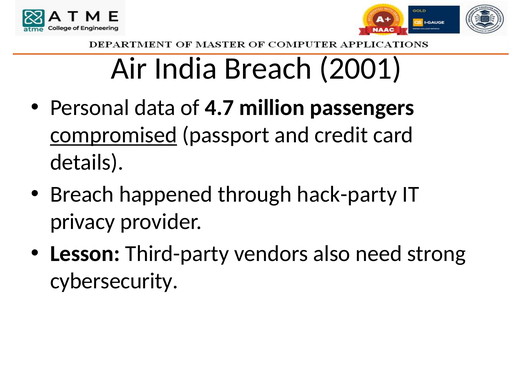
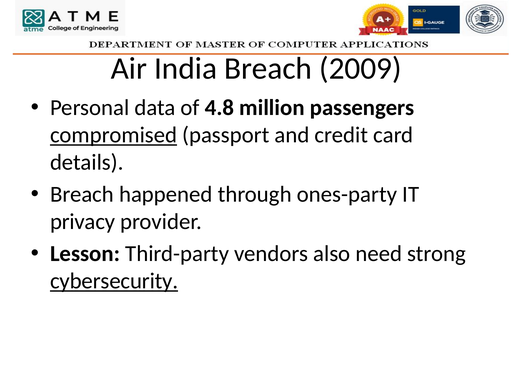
2001: 2001 -> 2009
4.7: 4.7 -> 4.8
hack-party: hack-party -> ones-party
cybersecurity underline: none -> present
